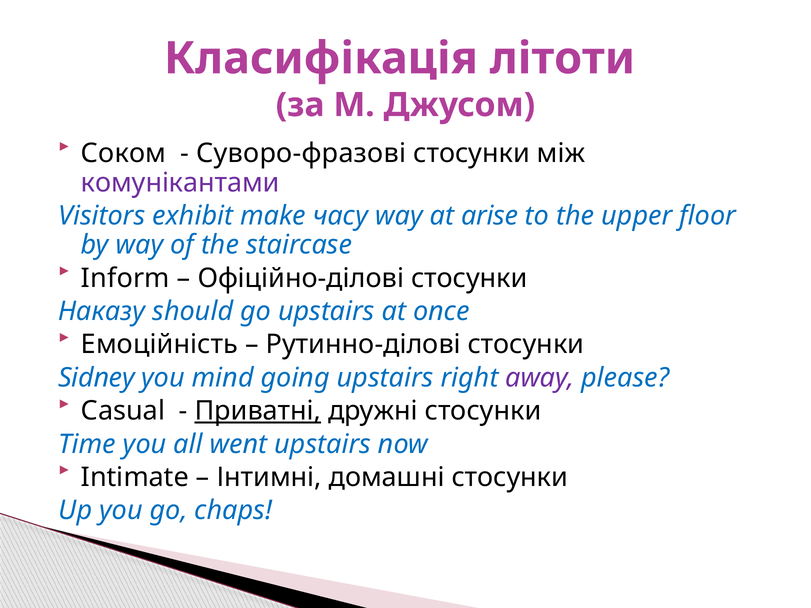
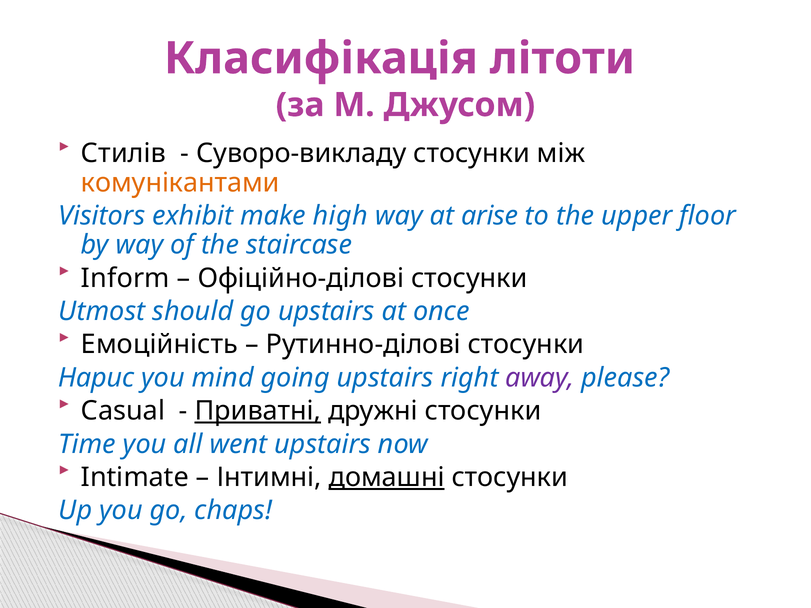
Соком: Соком -> Стилів
Суворо-фразові: Суворо-фразові -> Суворо-викладу
комунікантами colour: purple -> orange
часу: часу -> high
Наказу: Наказу -> Utmost
Sidney: Sidney -> Нарис
домашні underline: none -> present
